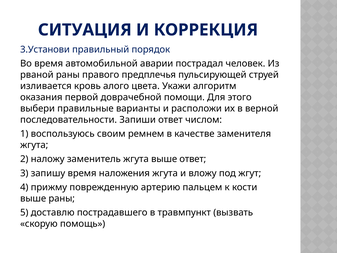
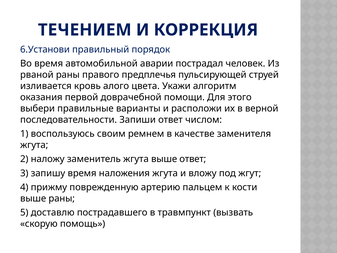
СИТУАЦИЯ: СИТУАЦИЯ -> ТЕЧЕНИЕМ
3.Установи: 3.Установи -> 6.Установи
